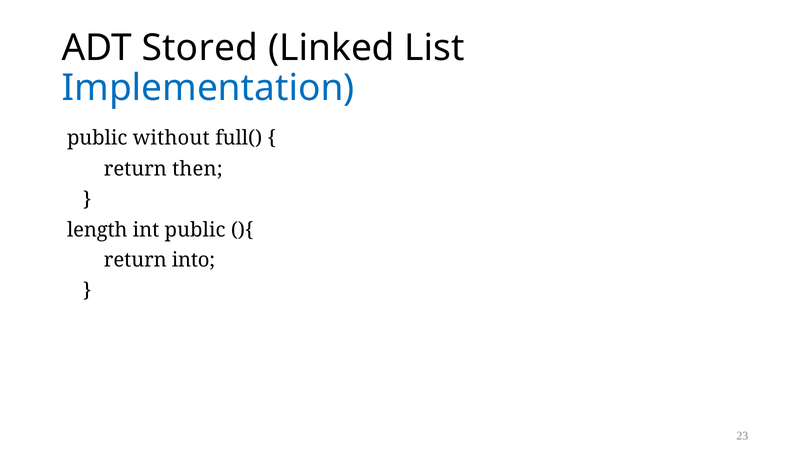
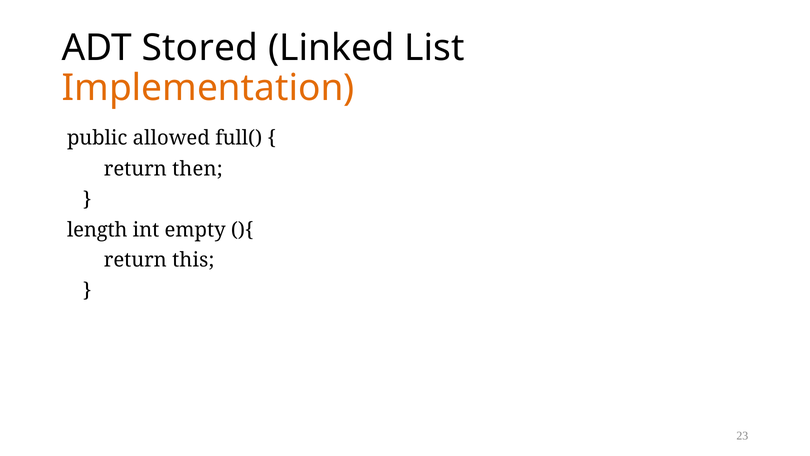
Implementation colour: blue -> orange
without: without -> allowed
int public: public -> empty
into: into -> this
